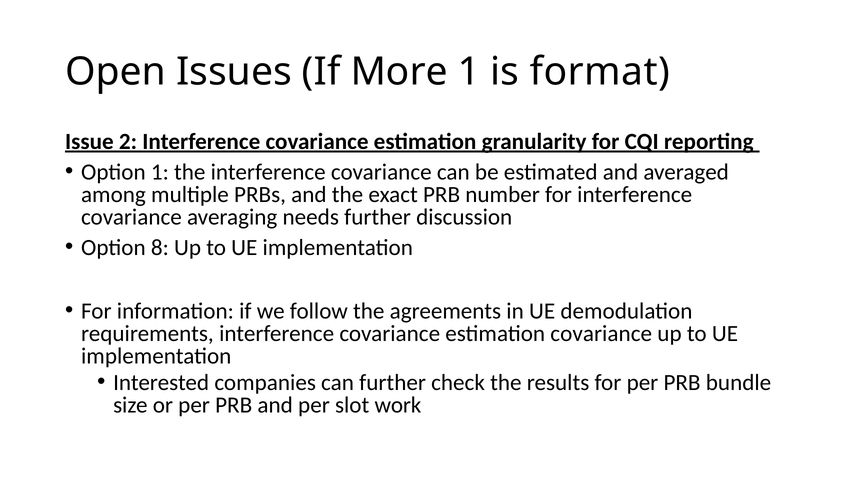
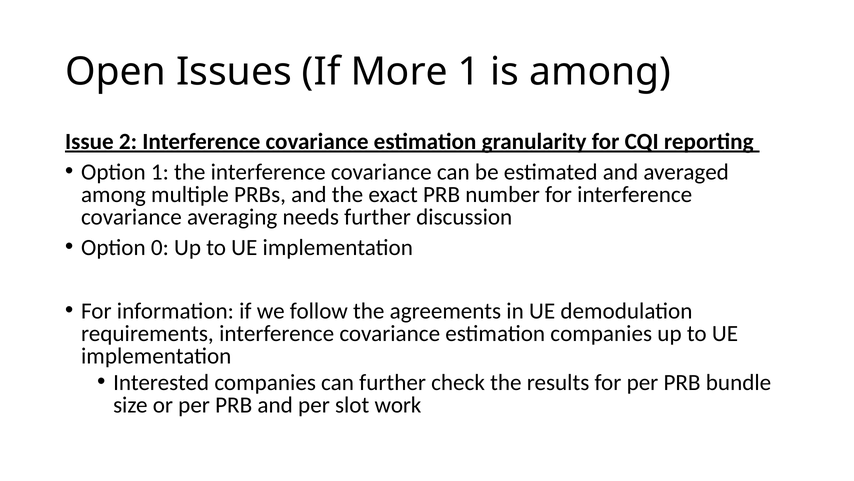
is format: format -> among
8: 8 -> 0
estimation covariance: covariance -> companies
